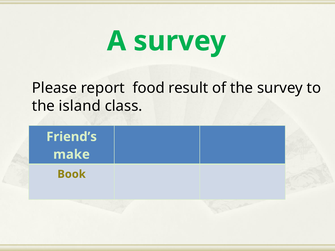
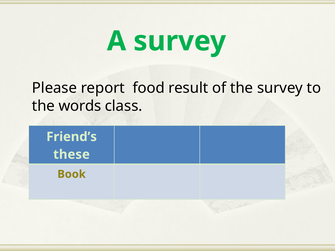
island: island -> words
make: make -> these
